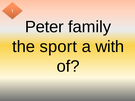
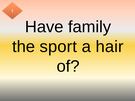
Peter: Peter -> Have
with: with -> hair
